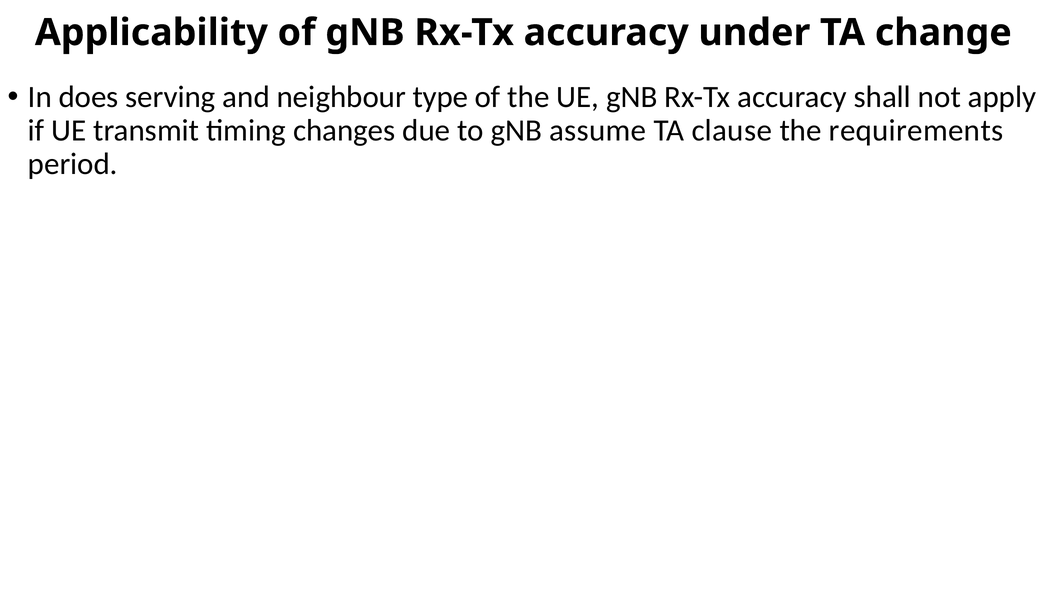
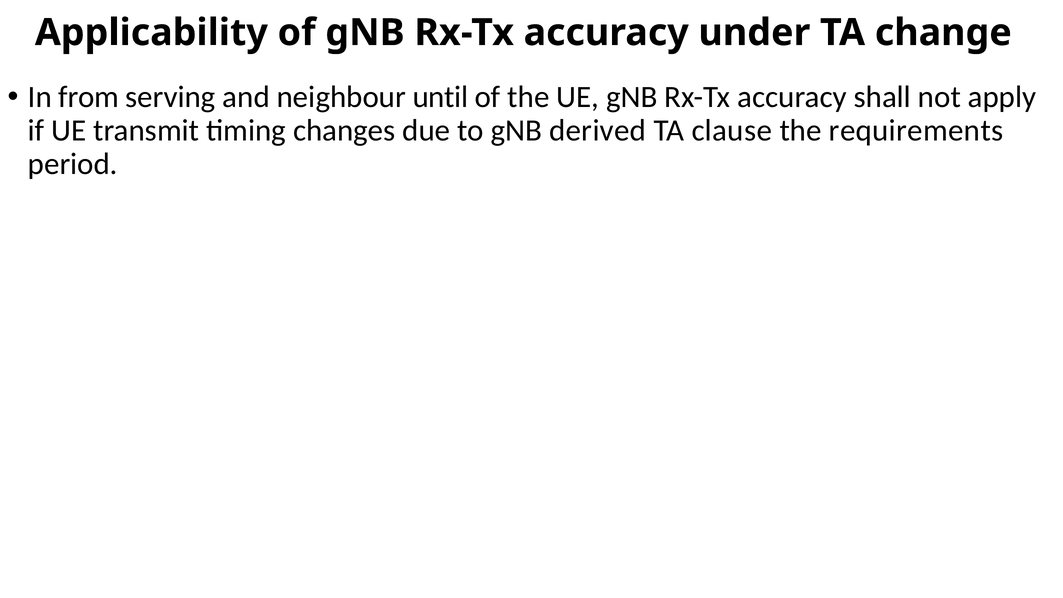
does: does -> from
type: type -> until
assume: assume -> derived
